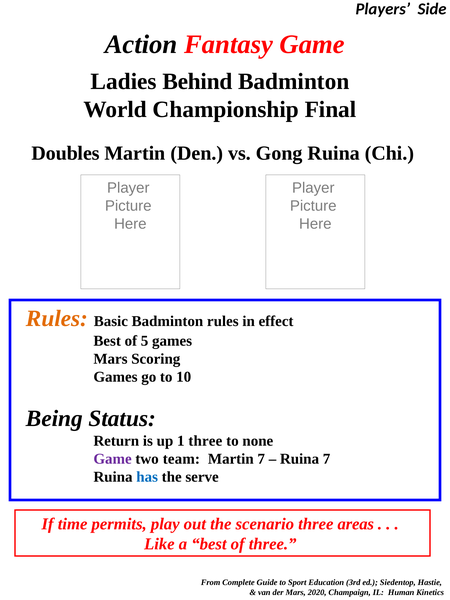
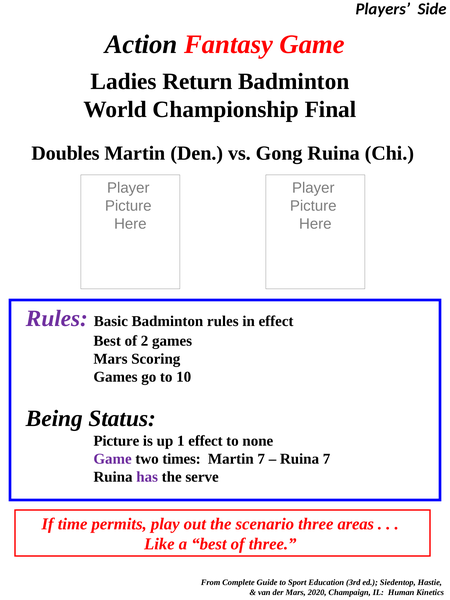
Behind: Behind -> Return
Rules at (57, 319) colour: orange -> purple
5: 5 -> 2
Return at (116, 441): Return -> Picture
1 three: three -> effect
team: team -> times
has colour: blue -> purple
